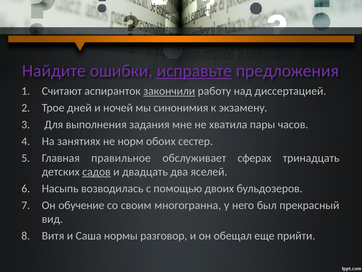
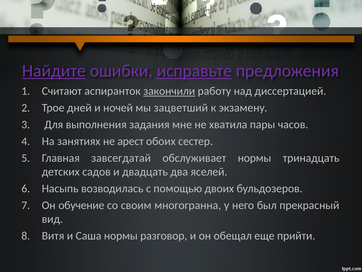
Найдите underline: none -> present
синонимия: синонимия -> зацветший
норм: норм -> арест
правильное: правильное -> завсегдатай
обслуживает сферах: сферах -> нормы
садов underline: present -> none
